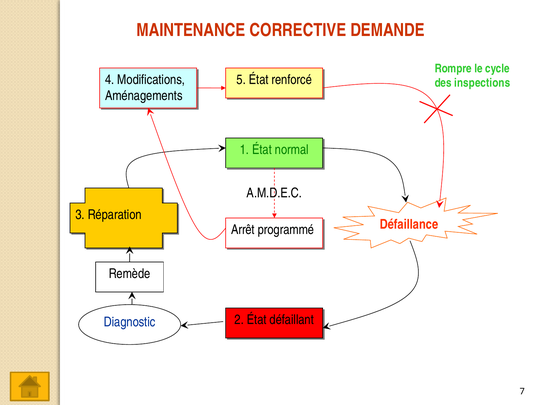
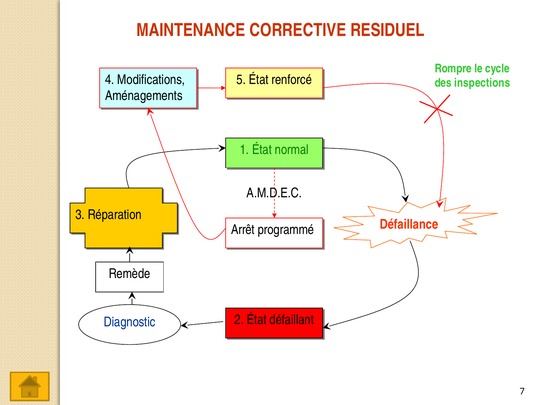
DEMANDE: DEMANDE -> RESIDUEL
